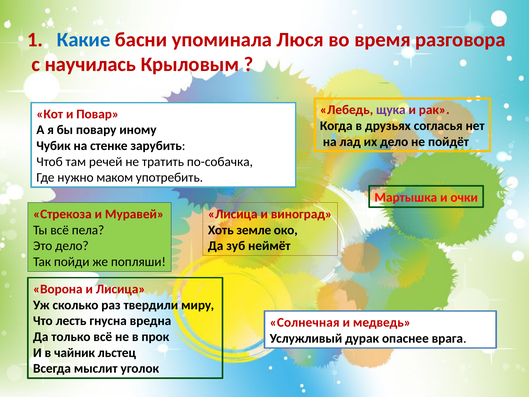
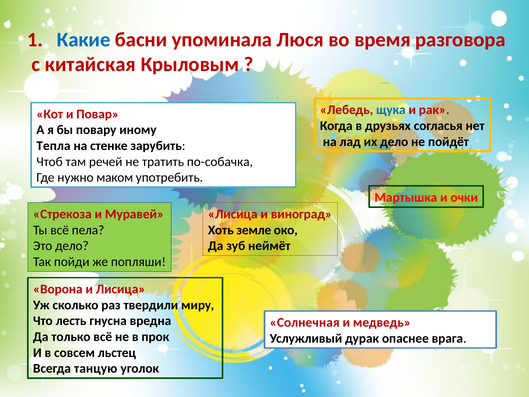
научилась: научилась -> китайская
щука colour: purple -> blue
Чубик: Чубик -> Тепла
чайник: чайник -> совсем
мыслит: мыслит -> танцую
